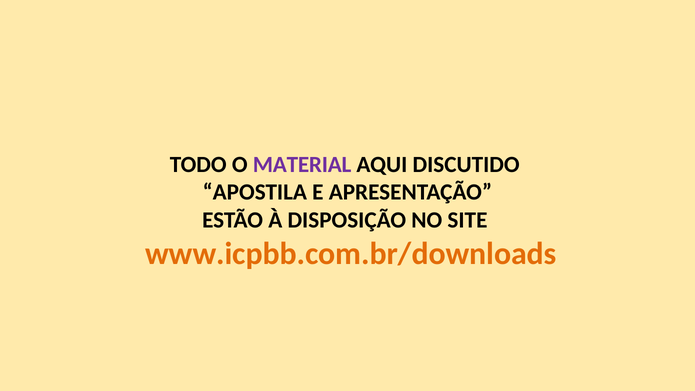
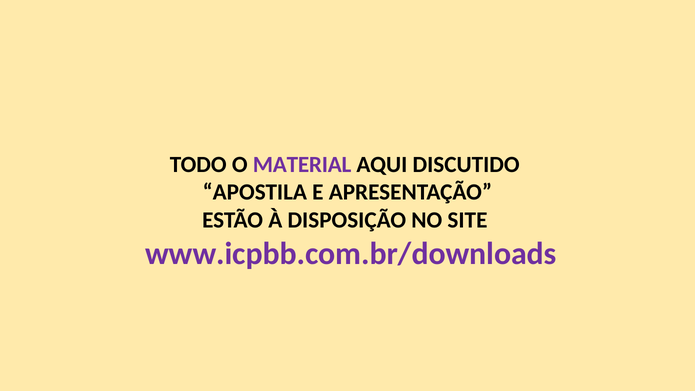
www.icpbb.com.br/downloads colour: orange -> purple
